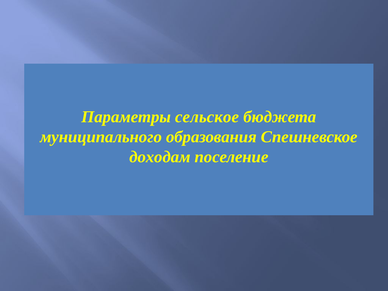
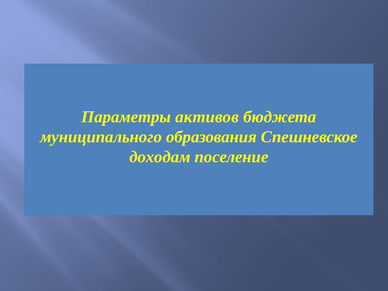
сельское: сельское -> активов
